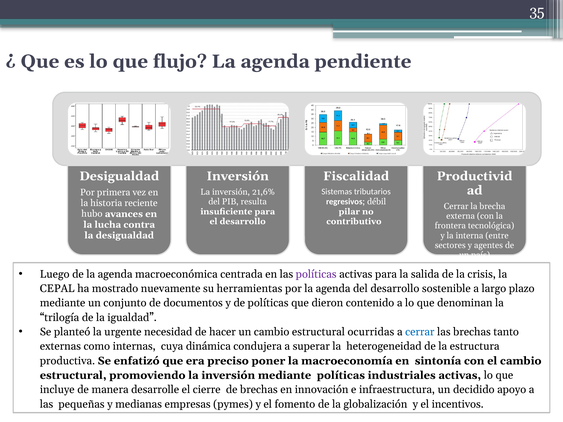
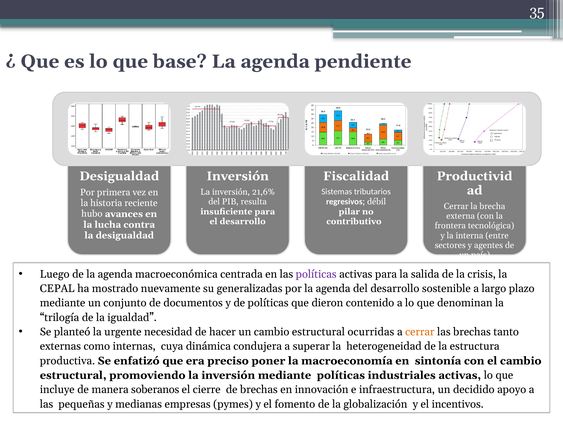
flujo: flujo -> base
herramientas: herramientas -> generalizadas
cerrar at (420, 332) colour: blue -> orange
desarrolle: desarrolle -> soberanos
